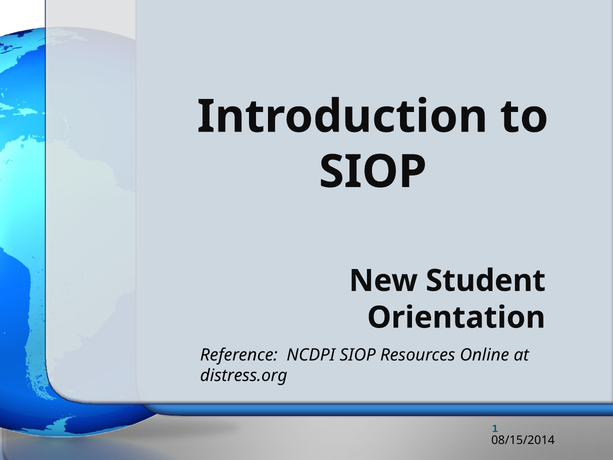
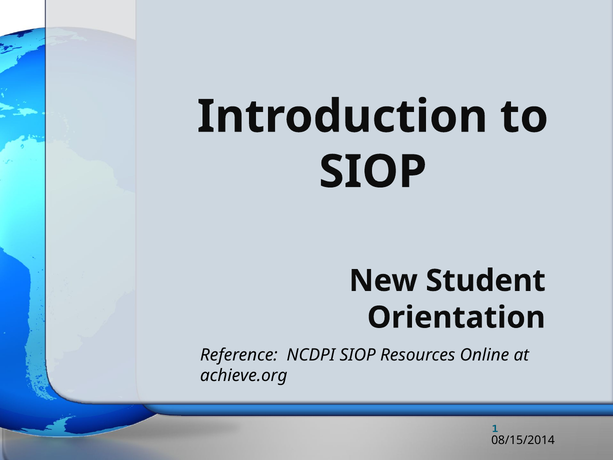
distress.org: distress.org -> achieve.org
